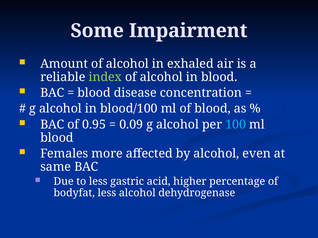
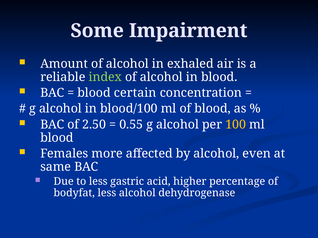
disease: disease -> certain
0.95: 0.95 -> 2.50
0.09: 0.09 -> 0.55
100 colour: light blue -> yellow
